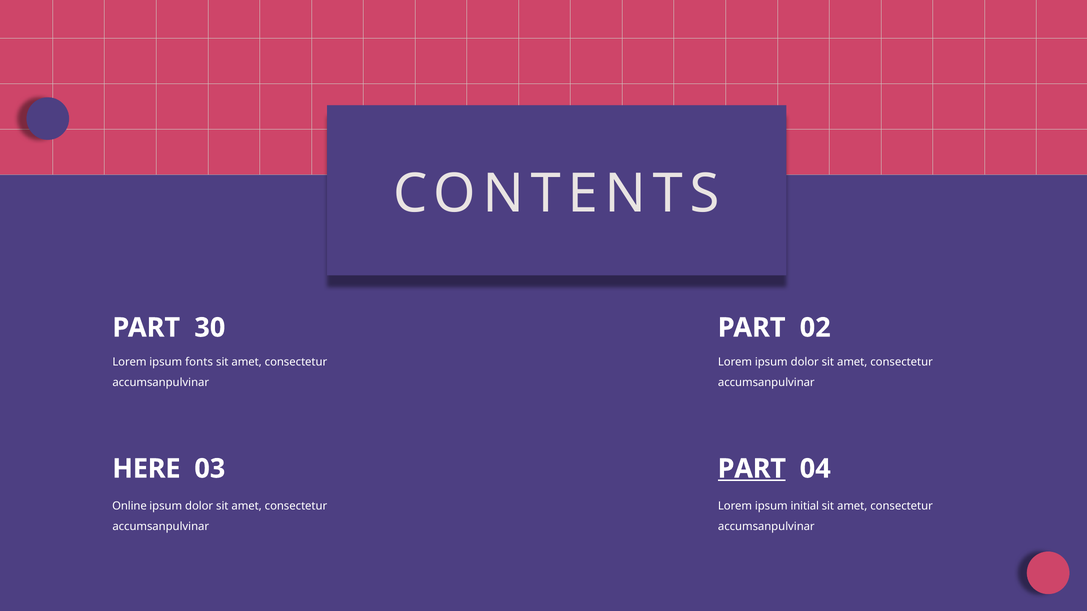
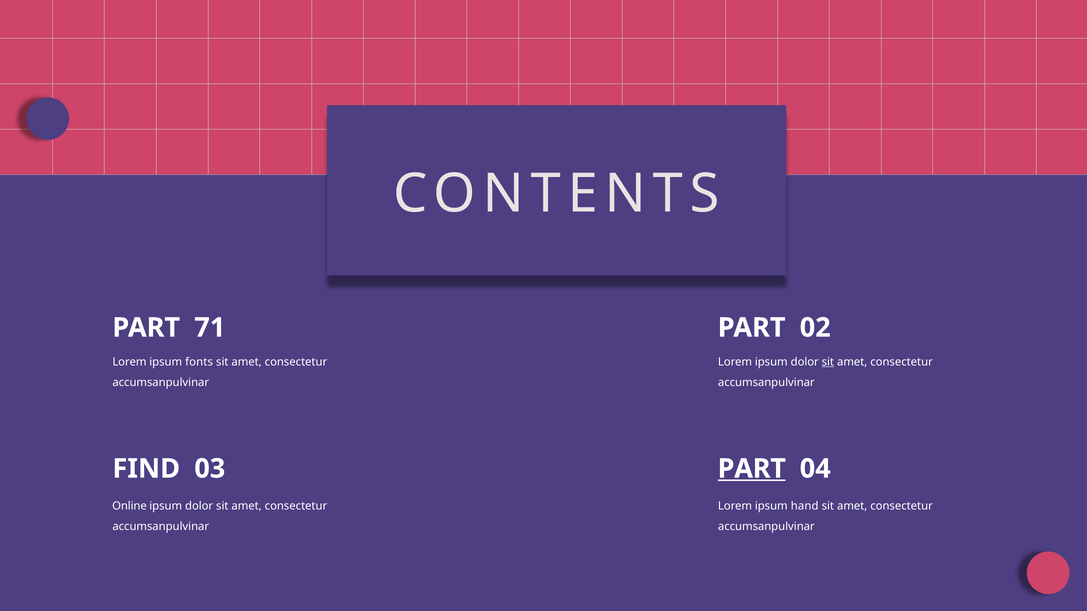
30: 30 -> 71
sit at (828, 362) underline: none -> present
HERE: HERE -> FIND
initial: initial -> hand
